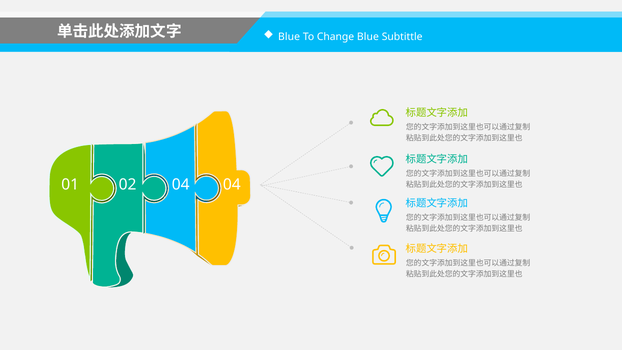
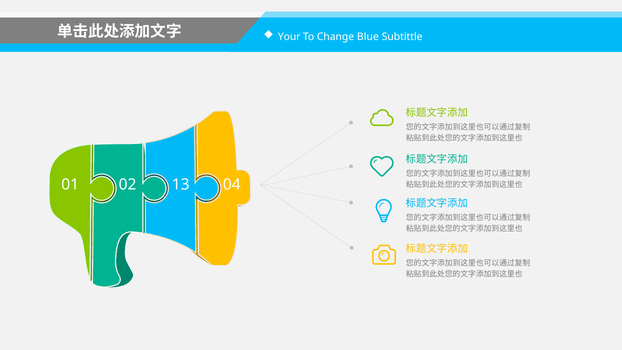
Blue at (289, 37): Blue -> Your
02 04: 04 -> 13
